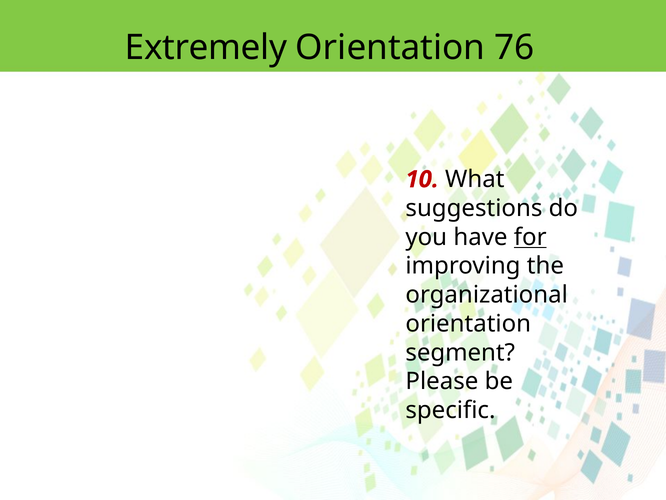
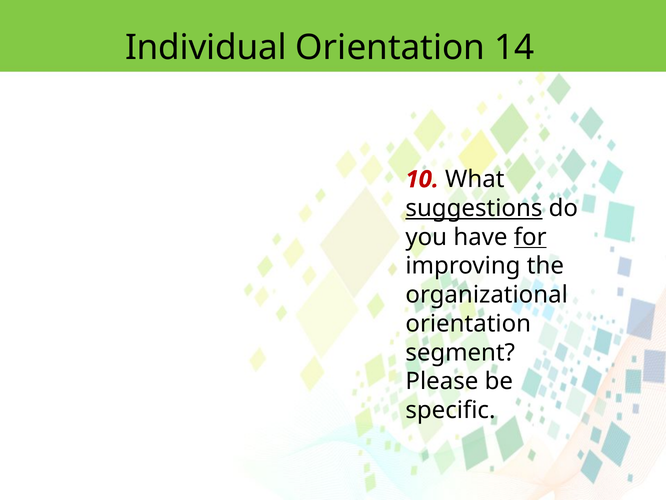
Extremely: Extremely -> Individual
76: 76 -> 14
suggestions underline: none -> present
